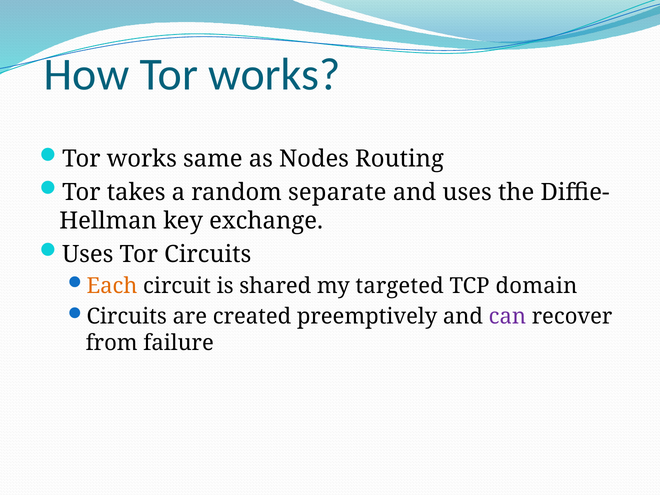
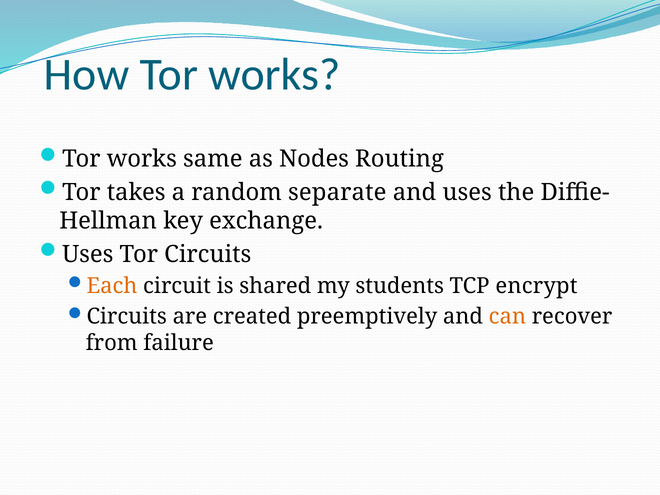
targeted: targeted -> students
domain: domain -> encrypt
can colour: purple -> orange
